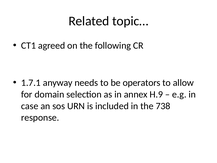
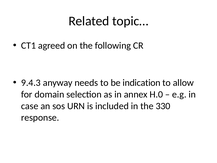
1.7.1: 1.7.1 -> 9.4.3
operators: operators -> indication
H.9: H.9 -> H.0
738: 738 -> 330
